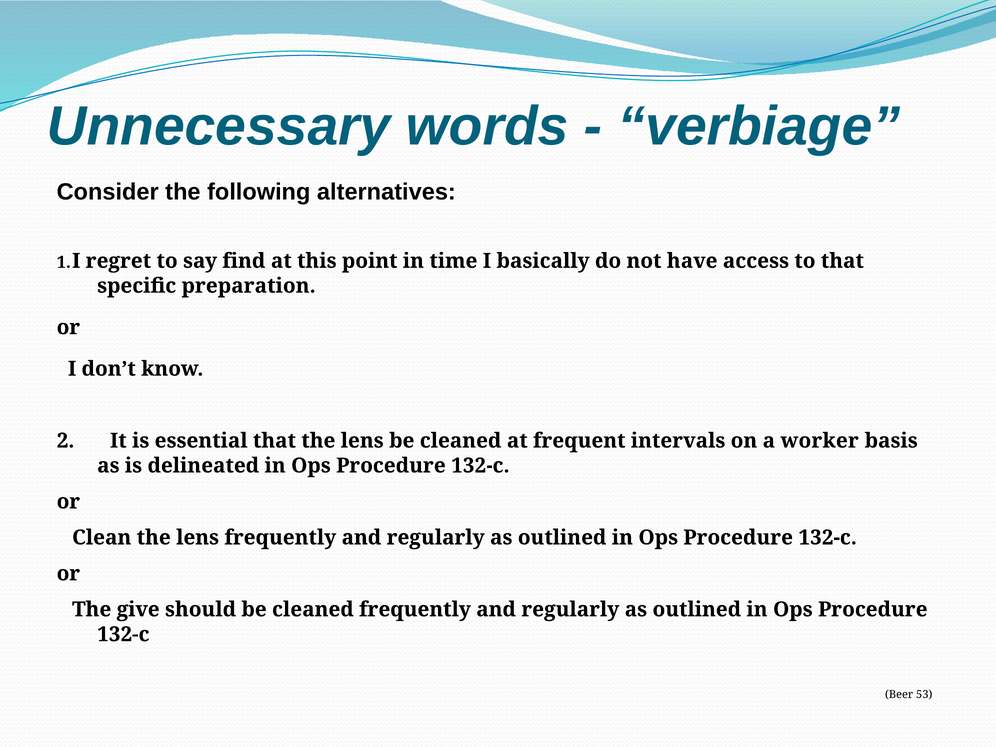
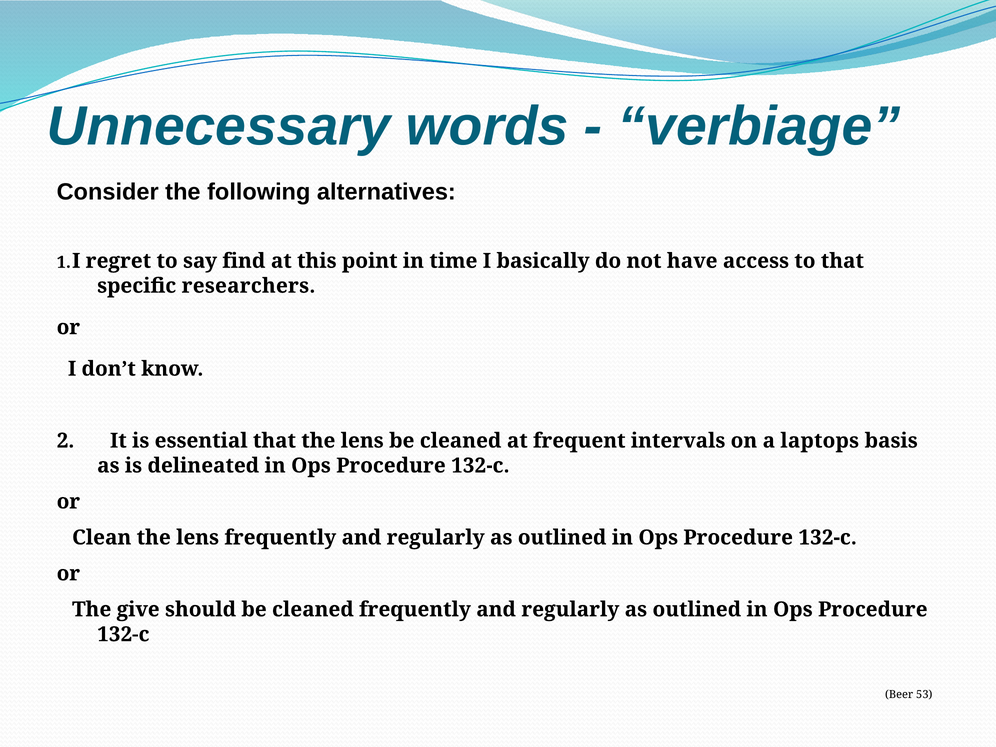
preparation: preparation -> researchers
worker: worker -> laptops
